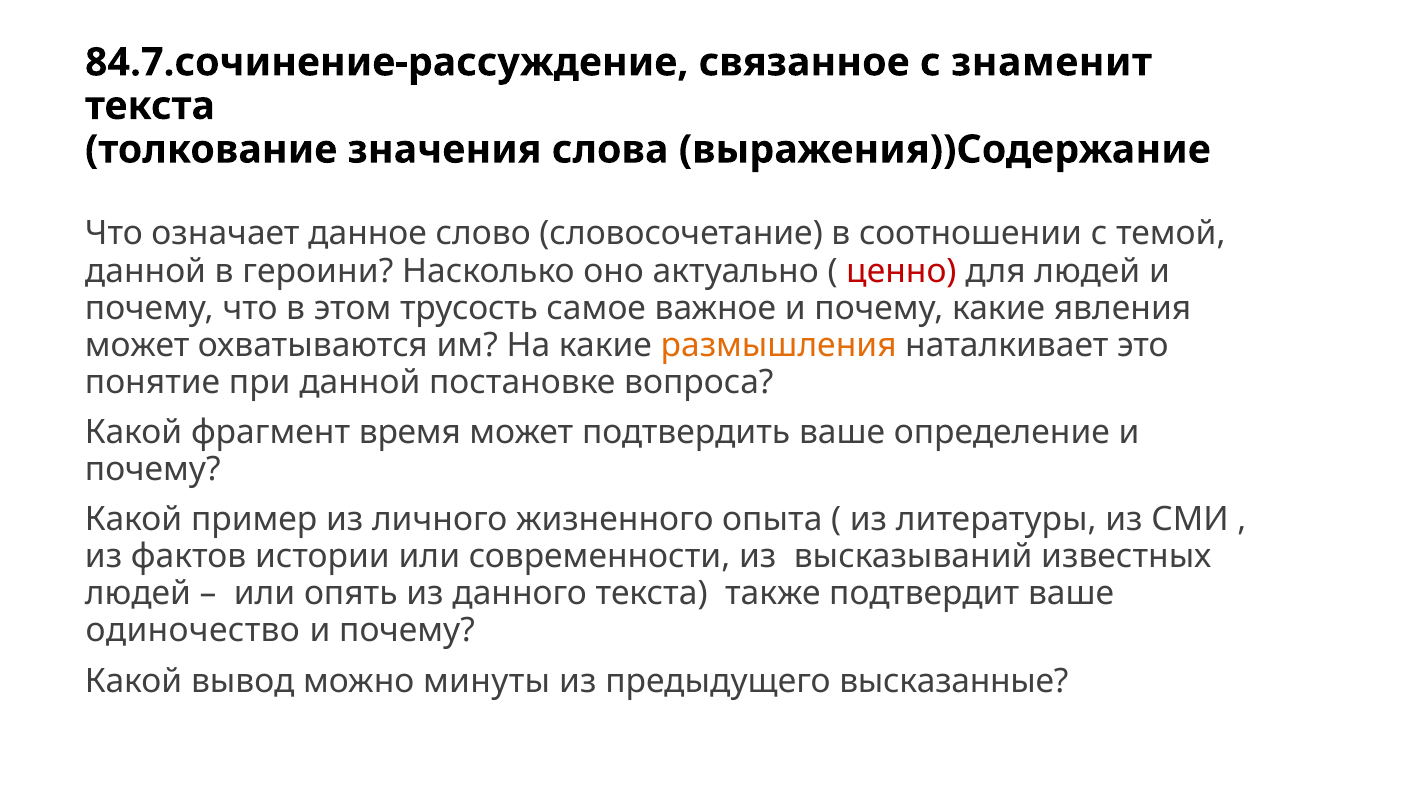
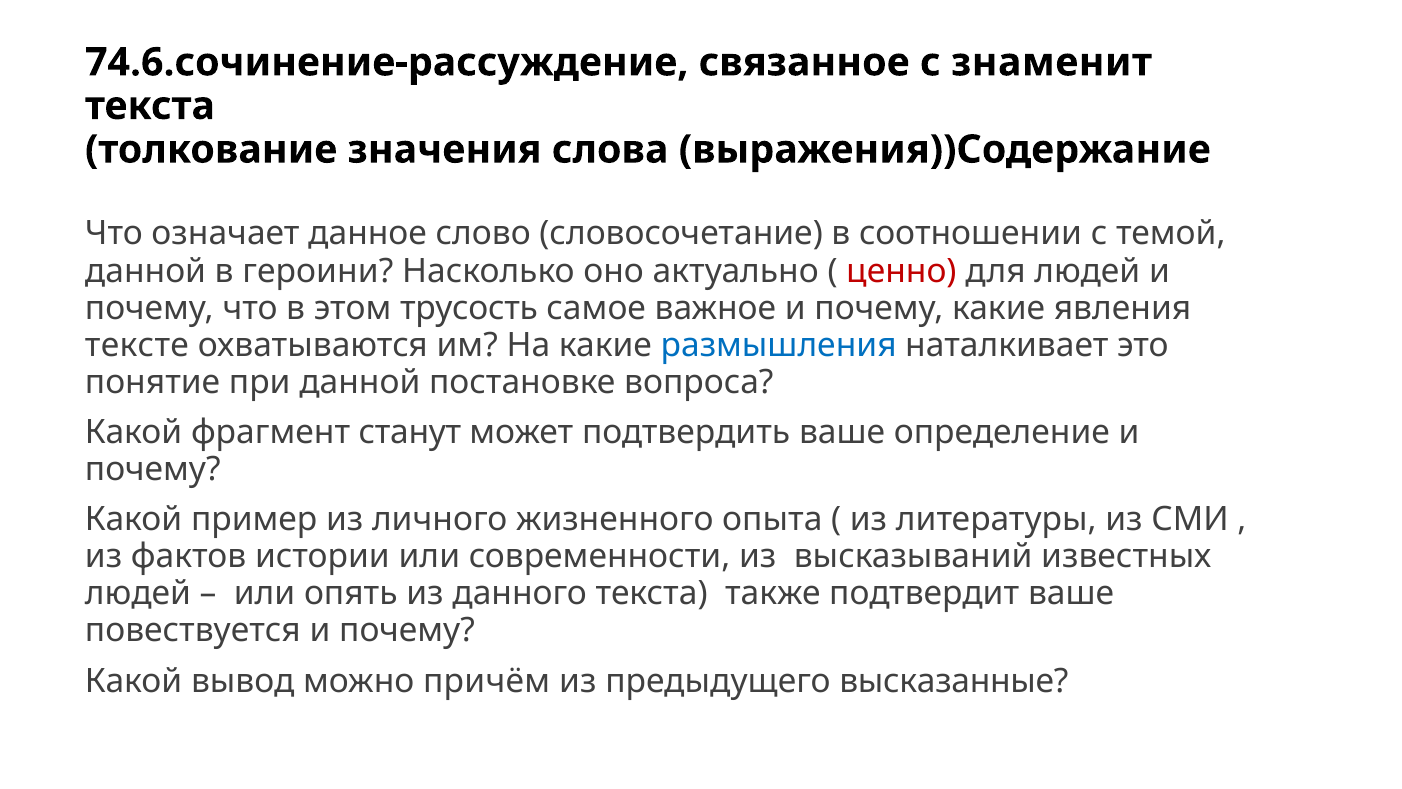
84.7.сочинение-рассуждение: 84.7.сочинение-рассуждение -> 74.6.сочинение-рассуждение
может at (137, 345): может -> тексте
размышления colour: orange -> blue
время: время -> станут
одиночество: одиночество -> повествуется
минуты: минуты -> причём
